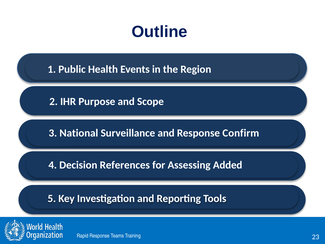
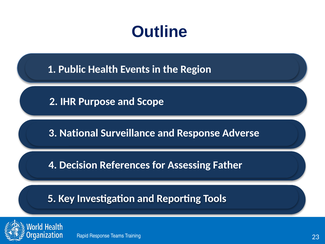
Confirm: Confirm -> Adverse
Added: Added -> Father
